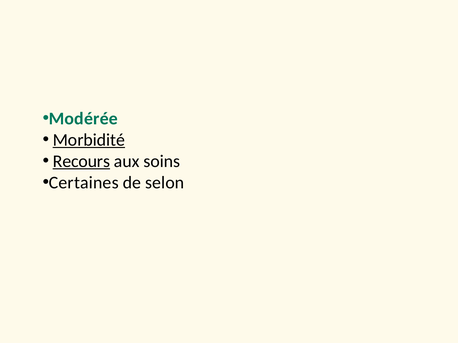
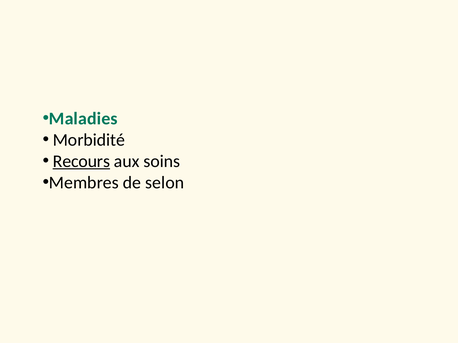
Modérée: Modérée -> Maladies
Morbidité underline: present -> none
Certaines: Certaines -> Membres
